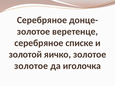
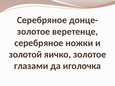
списке: списке -> ножки
золотое at (31, 66): золотое -> глазами
